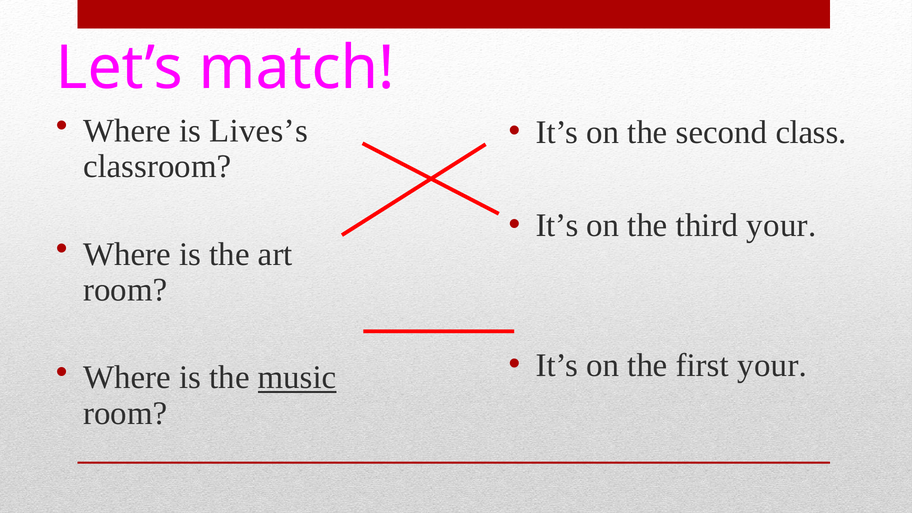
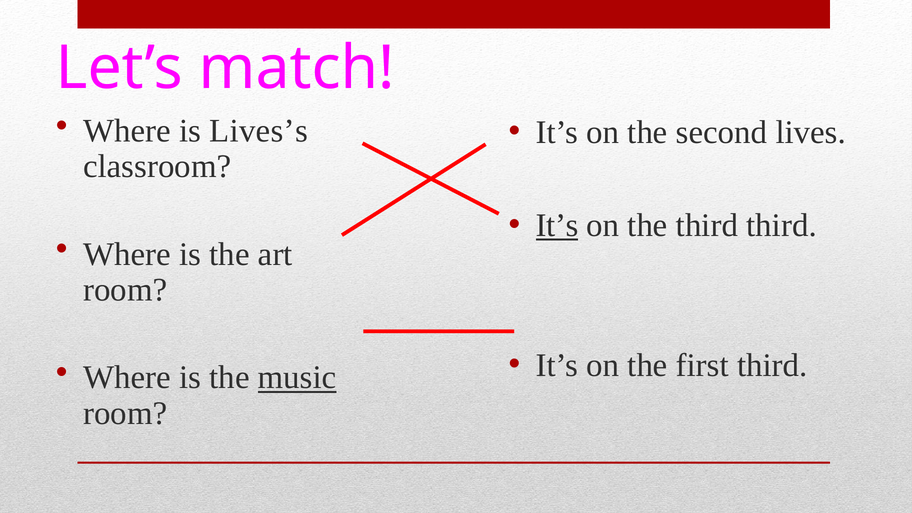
class: class -> lives
It’s at (557, 226) underline: none -> present
third your: your -> third
first your: your -> third
